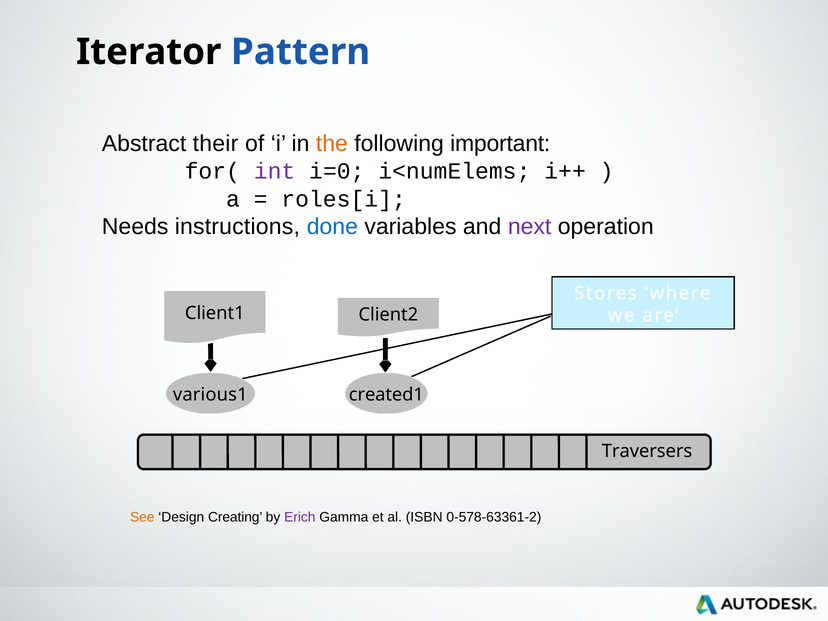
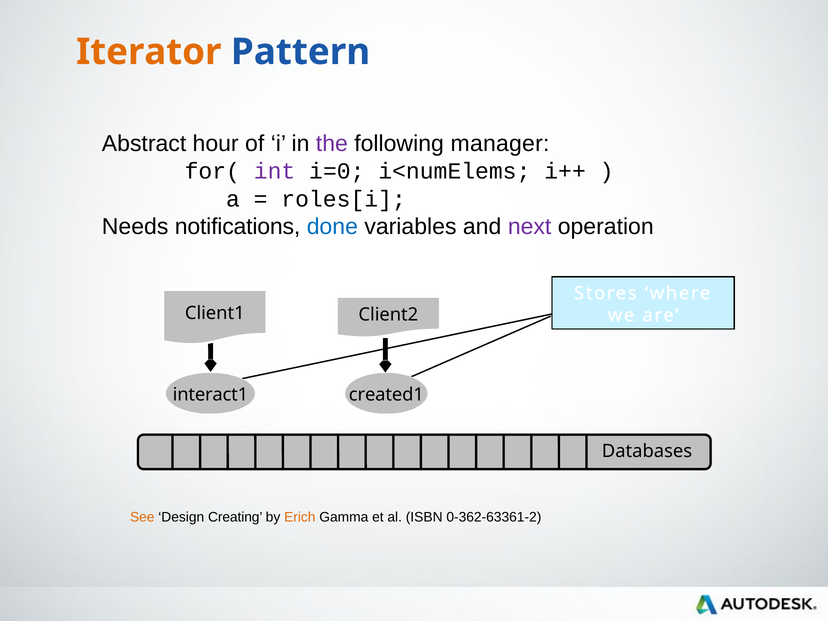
Iterator colour: black -> orange
their: their -> hour
the colour: orange -> purple
important: important -> manager
instructions: instructions -> notifications
various1: various1 -> interact1
Traversers: Traversers -> Databases
Erich colour: purple -> orange
0-578-63361-2: 0-578-63361-2 -> 0-362-63361-2
